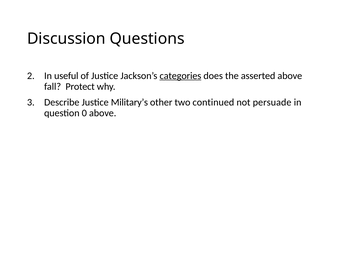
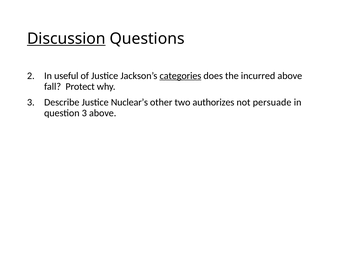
Discussion underline: none -> present
asserted: asserted -> incurred
Military’s: Military’s -> Nuclear’s
continued: continued -> authorizes
question 0: 0 -> 3
